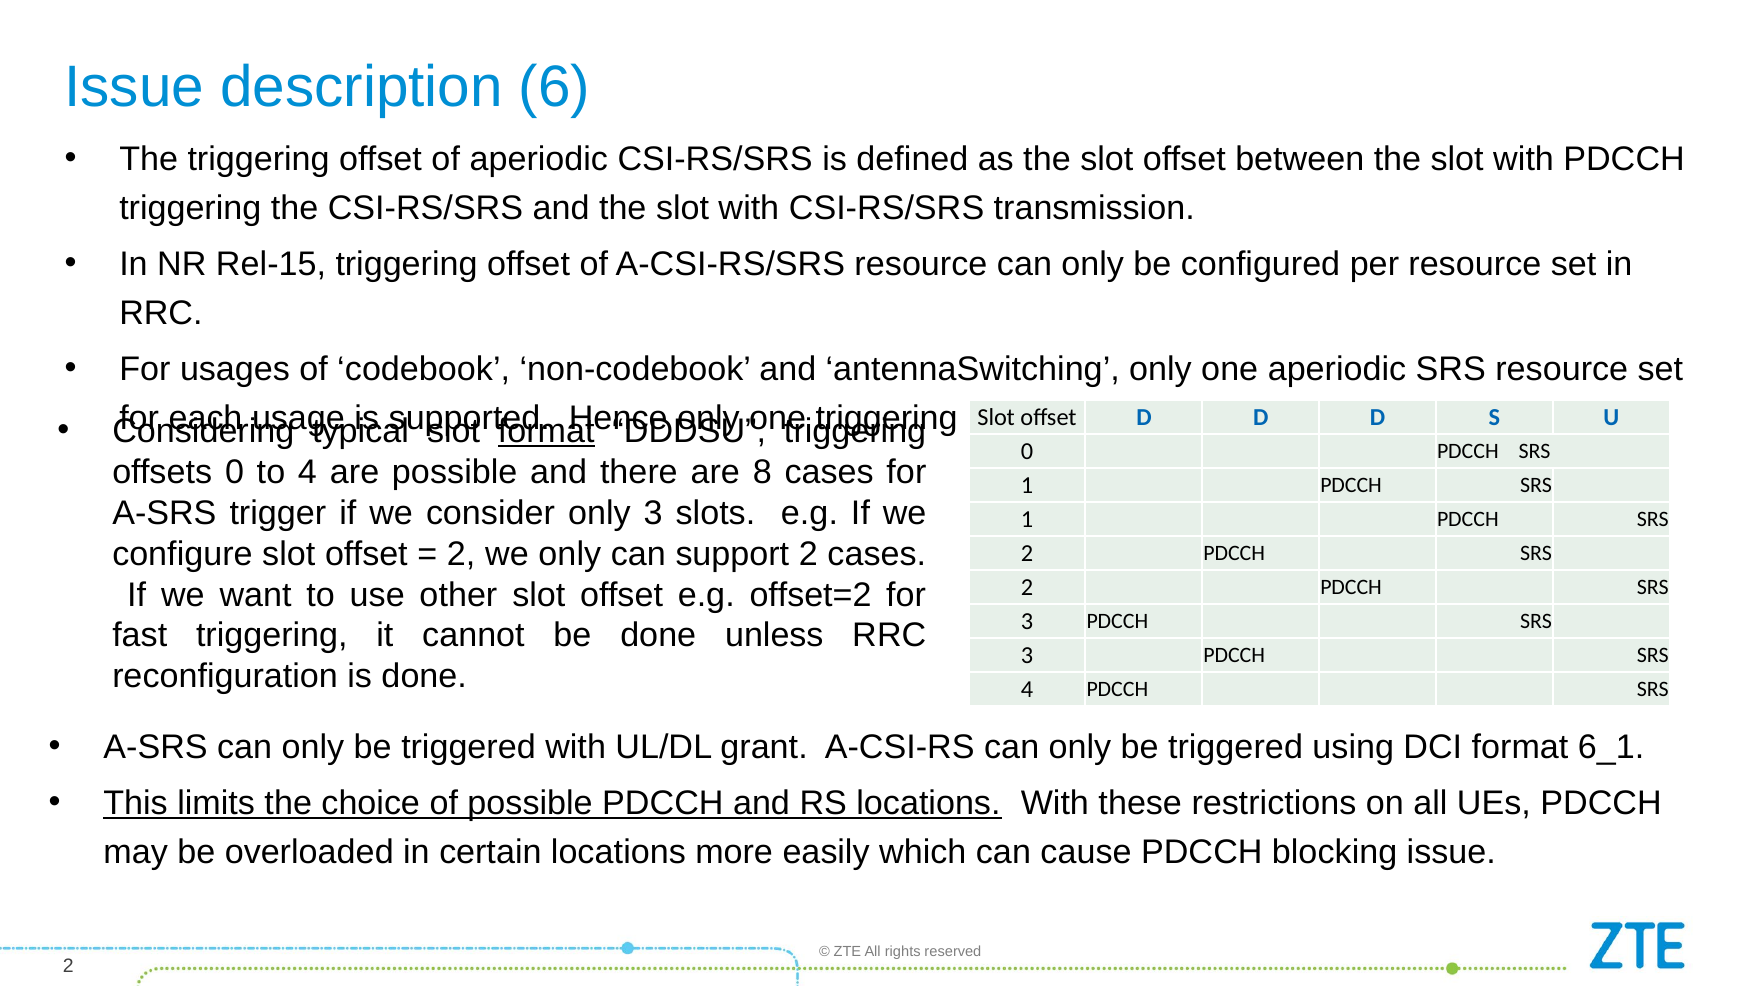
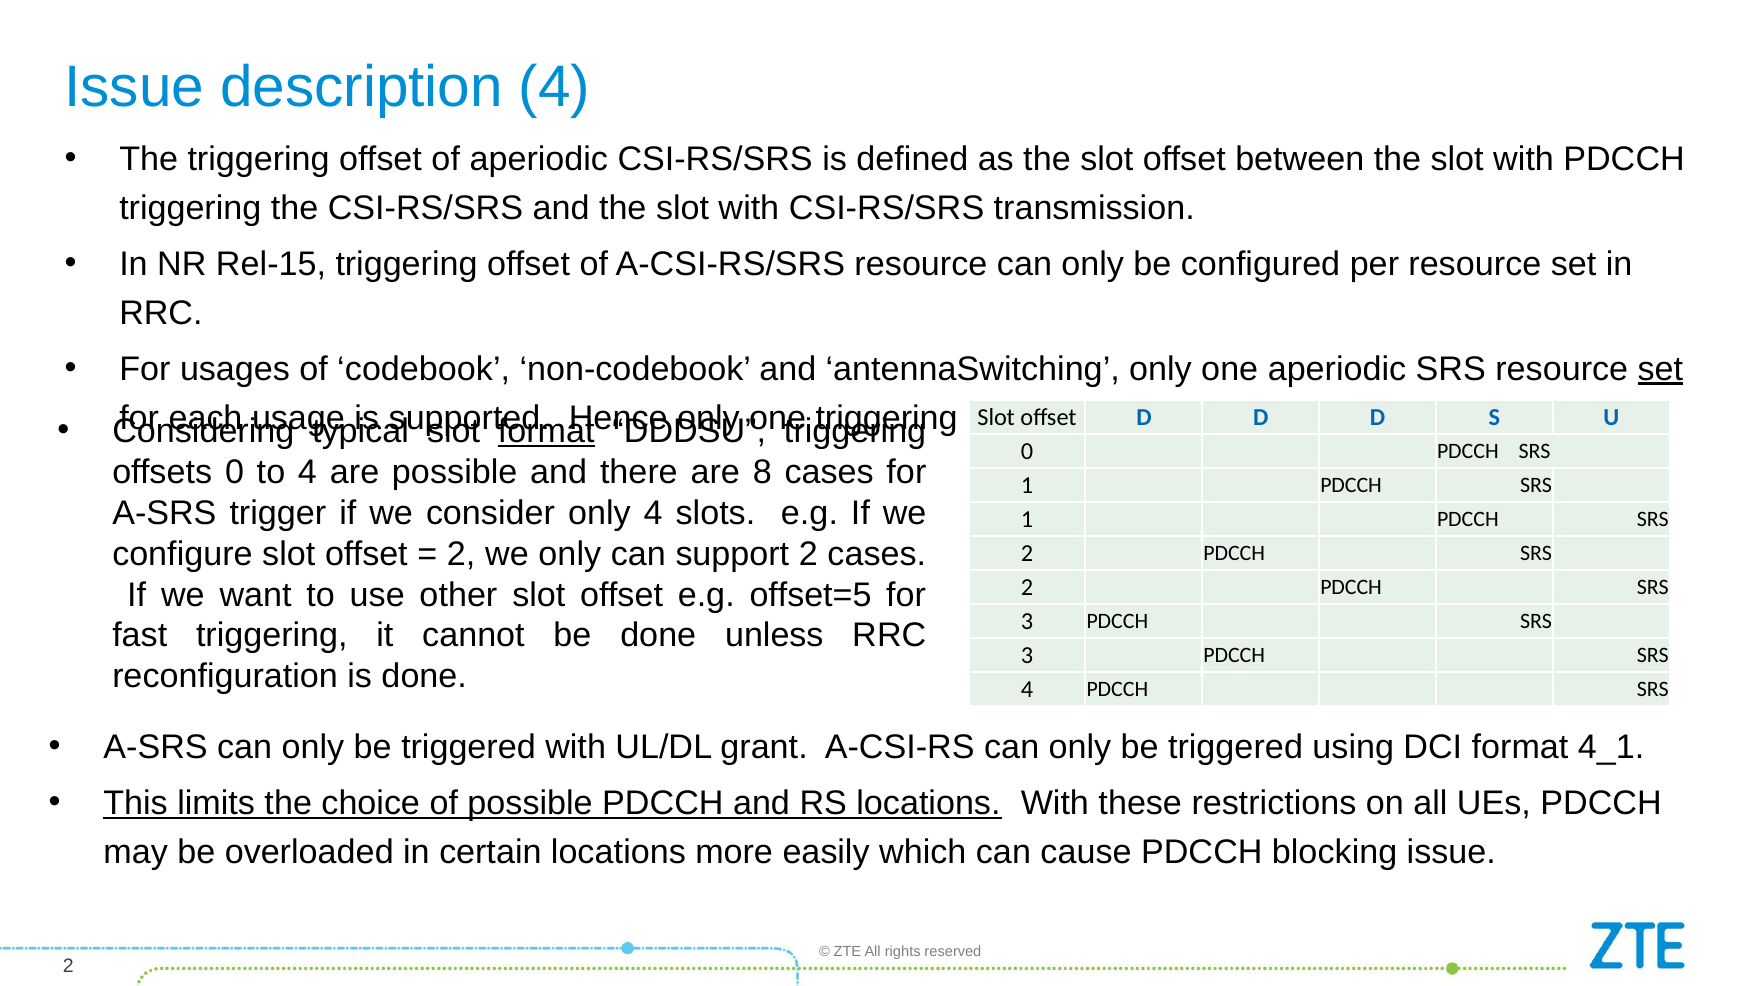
description 6: 6 -> 4
set at (1660, 369) underline: none -> present
only 3: 3 -> 4
offset=2: offset=2 -> offset=5
6_1: 6_1 -> 4_1
